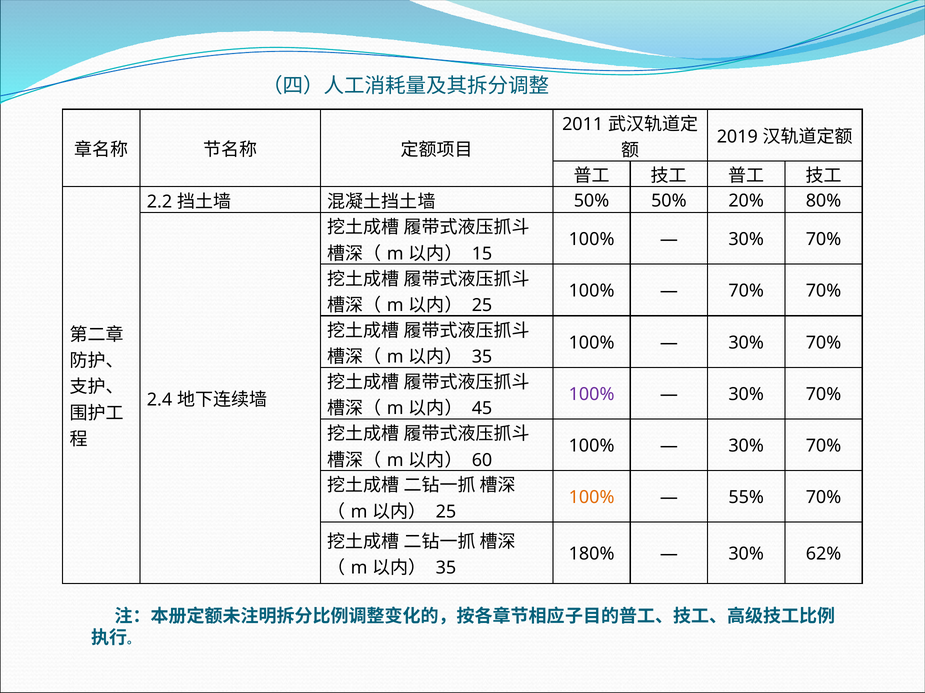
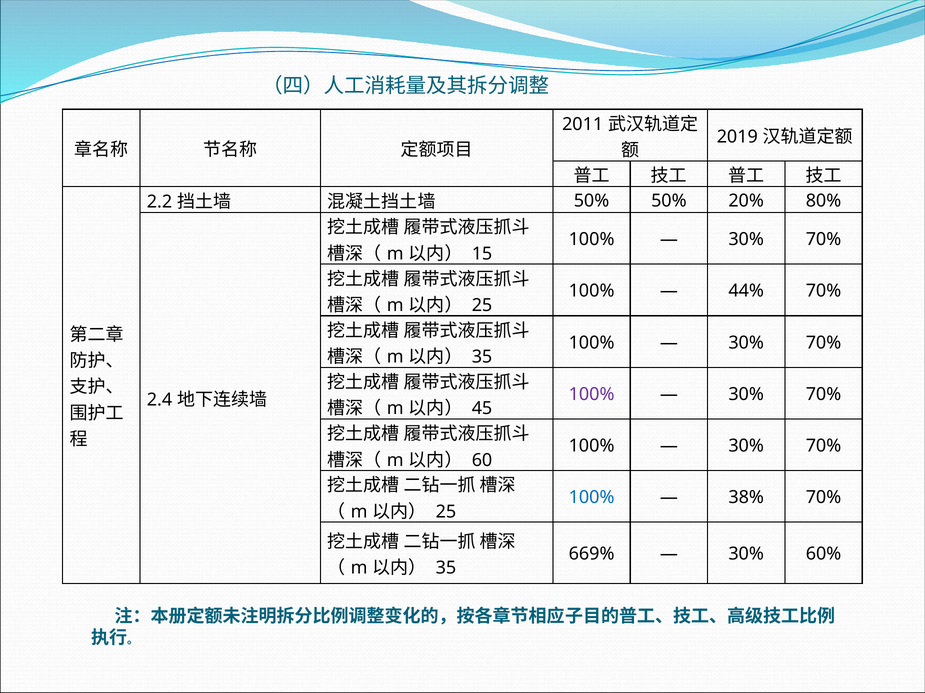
70% at (746, 291): 70% -> 44%
100% at (592, 498) colour: orange -> blue
55%: 55% -> 38%
180%: 180% -> 669%
62%: 62% -> 60%
